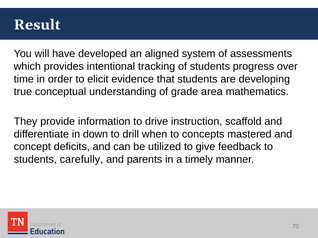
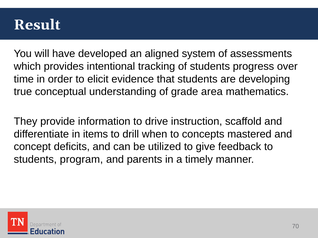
down: down -> items
carefully: carefully -> program
